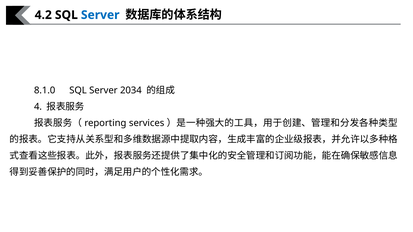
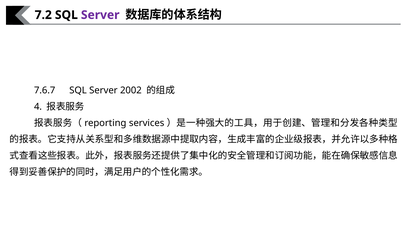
4.2: 4.2 -> 7.2
Server at (100, 15) colour: blue -> purple
8.1.0: 8.1.0 -> 7.6.7
2034: 2034 -> 2002
